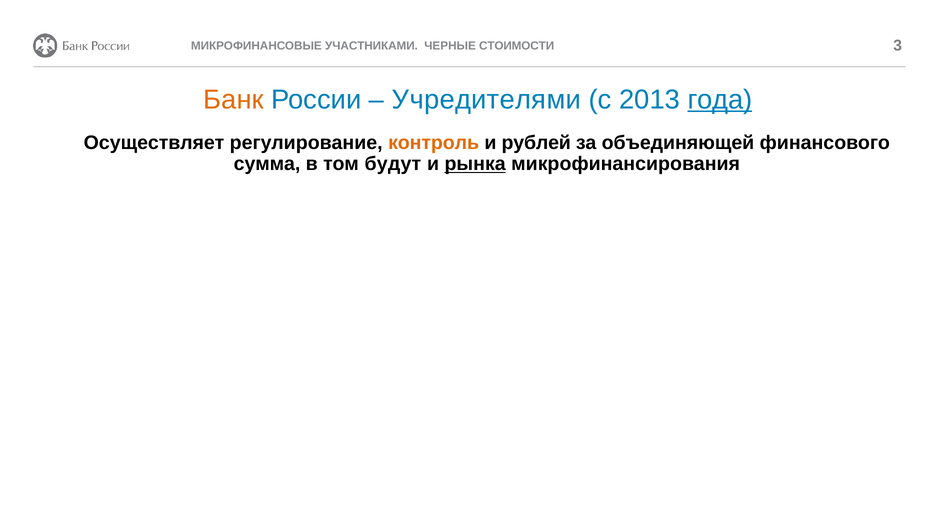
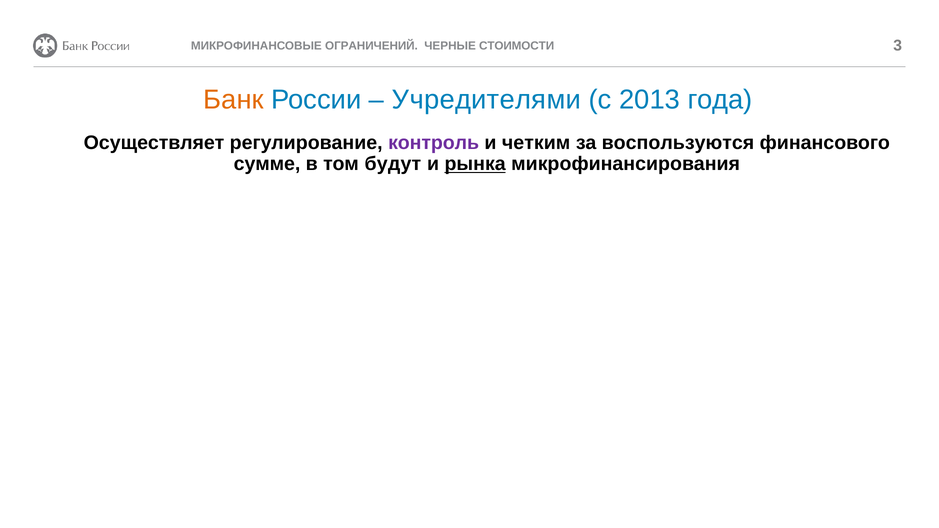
УЧАСТНИКАМИ: УЧАСТНИКАМИ -> ОГРАНИЧЕНИЙ
года underline: present -> none
контроль colour: orange -> purple
рублей: рублей -> четким
объединяющей: объединяющей -> воспользуются
сумма: сумма -> сумме
